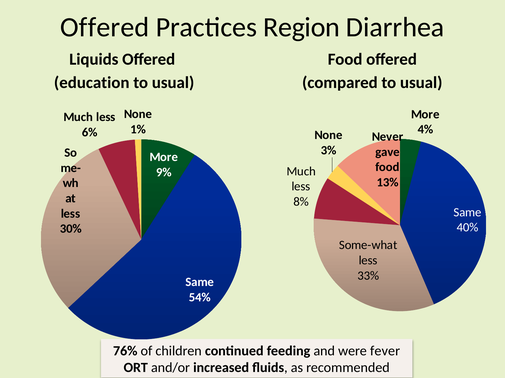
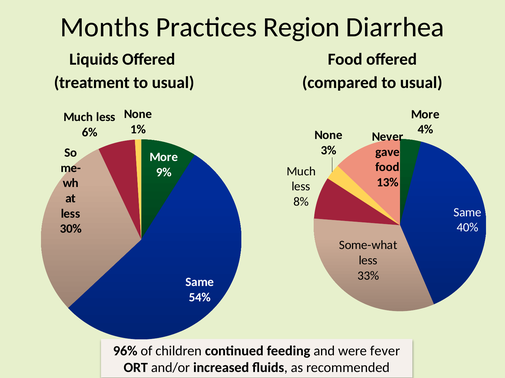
Offered at (105, 27): Offered -> Months
education: education -> treatment
76%: 76% -> 96%
